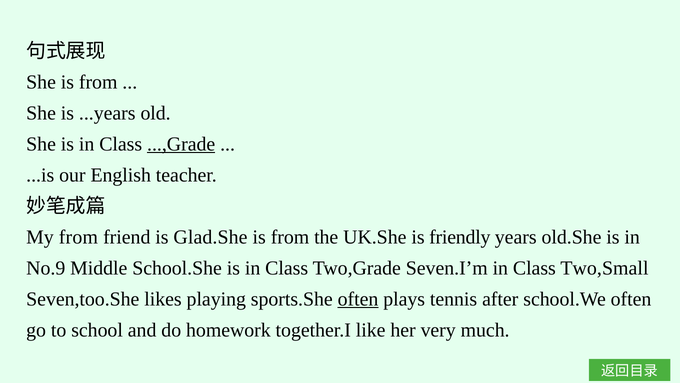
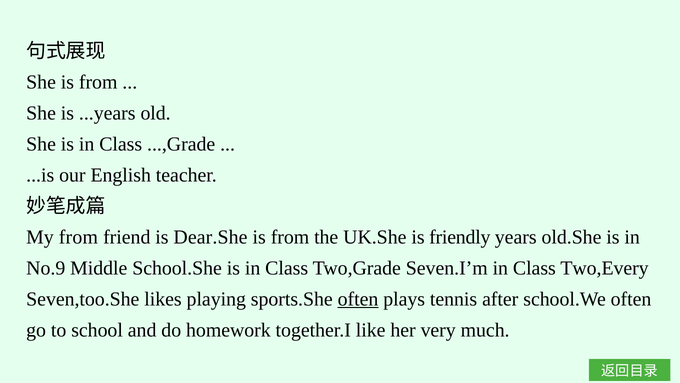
...,Grade underline: present -> none
Glad.She: Glad.She -> Dear.She
Two,Small: Two,Small -> Two,Every
